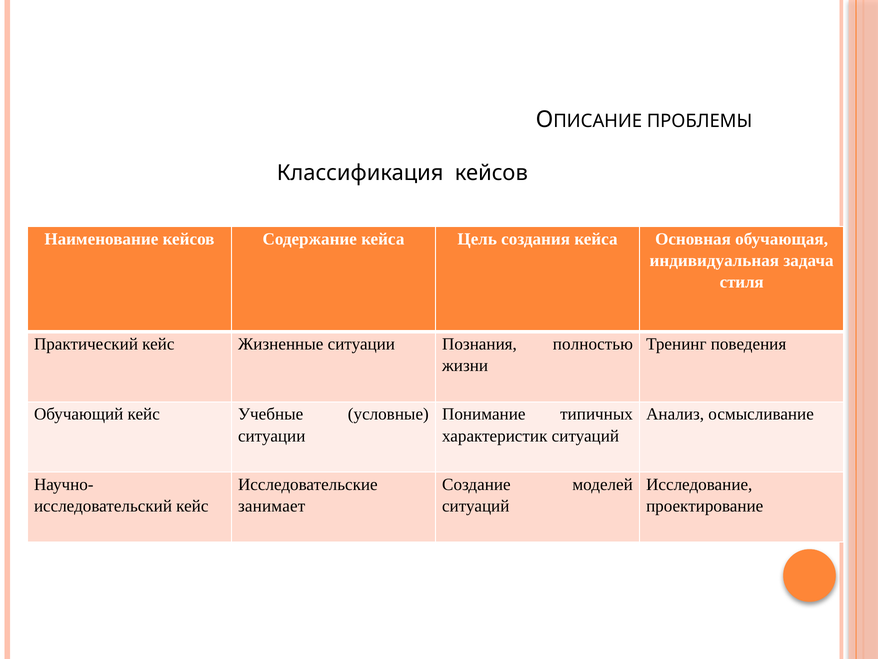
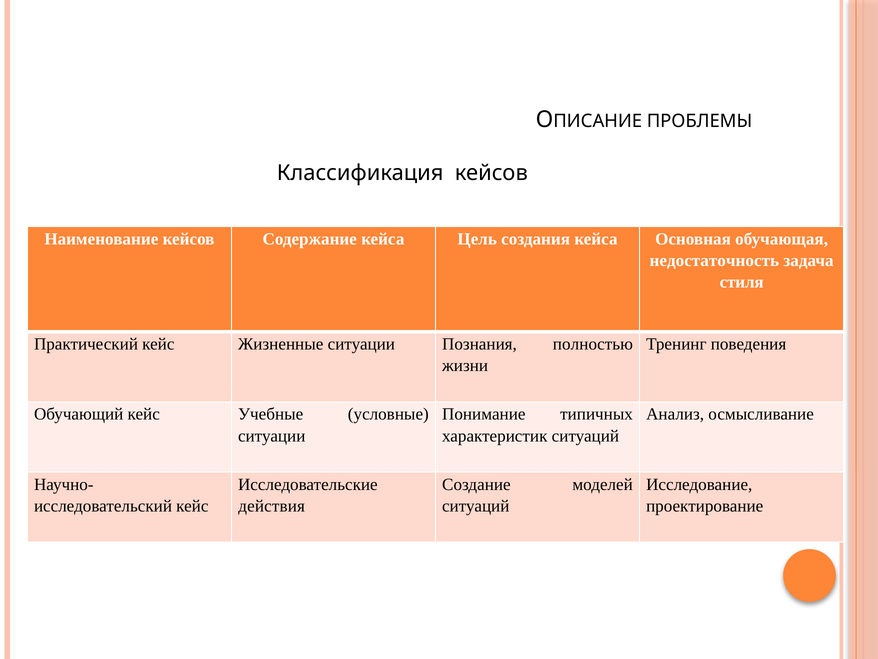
индивидуальная: индивидуальная -> недостаточность
занимает: занимает -> действия
